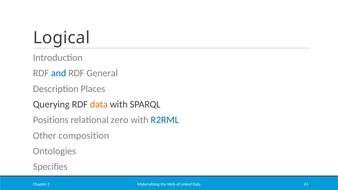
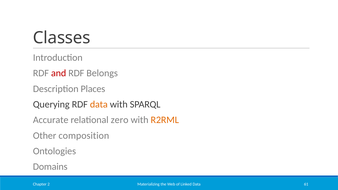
Logical: Logical -> Classes
and colour: blue -> red
General: General -> Belongs
Positions: Positions -> Accurate
R2RML colour: blue -> orange
Specifies: Specifies -> Domains
